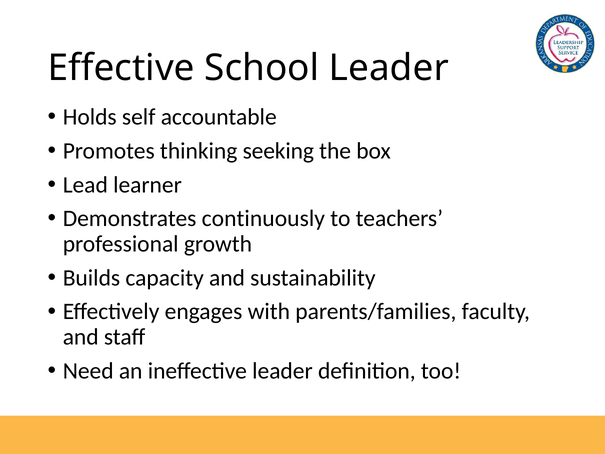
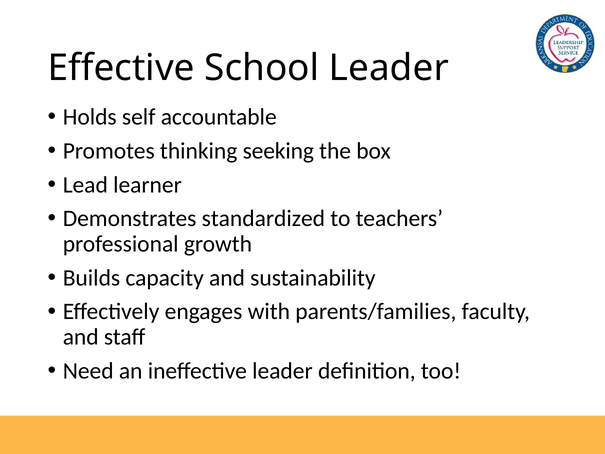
continuously: continuously -> standardized
